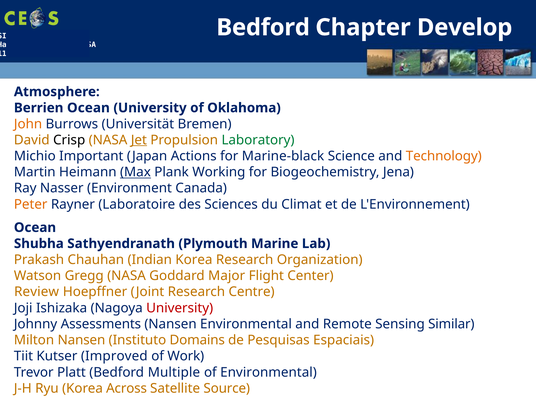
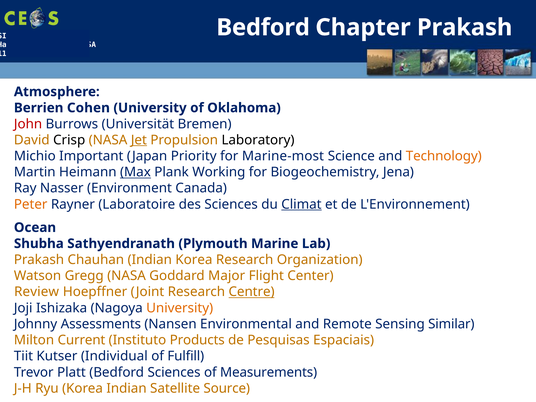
Chapter Develop: Develop -> Prakash
Berrien Ocean: Ocean -> Cohen
John colour: orange -> red
Laboratory colour: green -> black
Actions: Actions -> Priority
Marine-black: Marine-black -> Marine-most
Climat underline: none -> present
Centre underline: none -> present
University at (180, 308) colour: red -> orange
Milton Nansen: Nansen -> Current
Domains: Domains -> Products
Improved: Improved -> Individual
Work: Work -> Fulfill
Bedford Multiple: Multiple -> Sciences
of Environmental: Environmental -> Measurements
Korea Across: Across -> Indian
